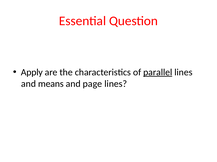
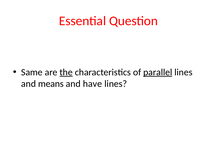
Apply: Apply -> Same
the underline: none -> present
page: page -> have
